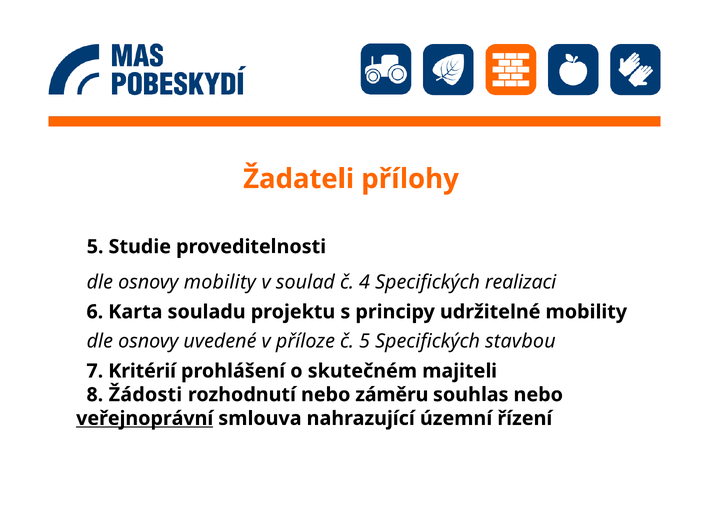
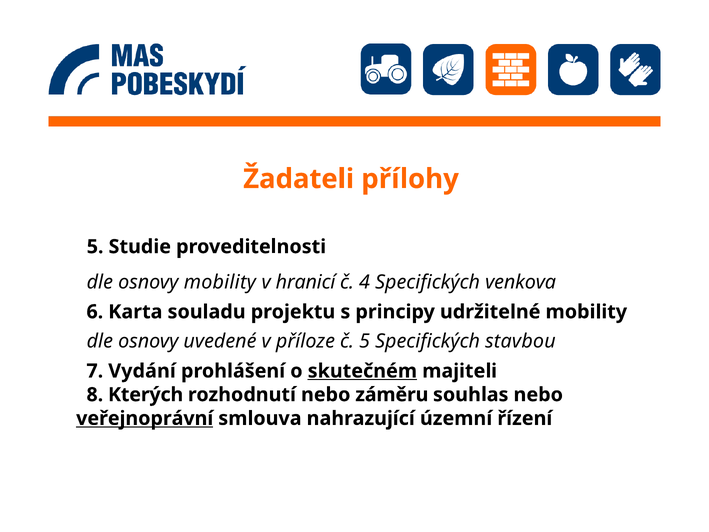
soulad: soulad -> hranicí
realizaci: realizaci -> venkova
Kritérií: Kritérií -> Vydání
skutečném underline: none -> present
Žádosti: Žádosti -> Kterých
